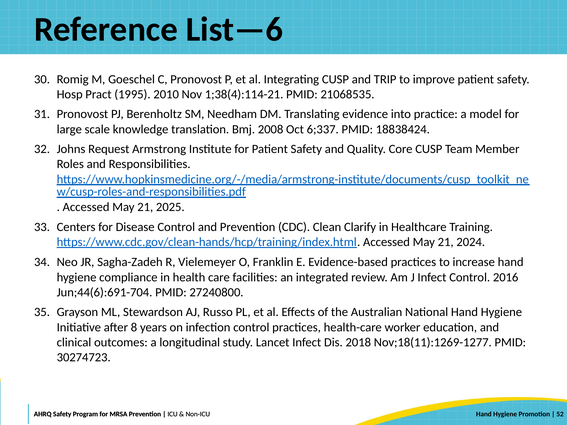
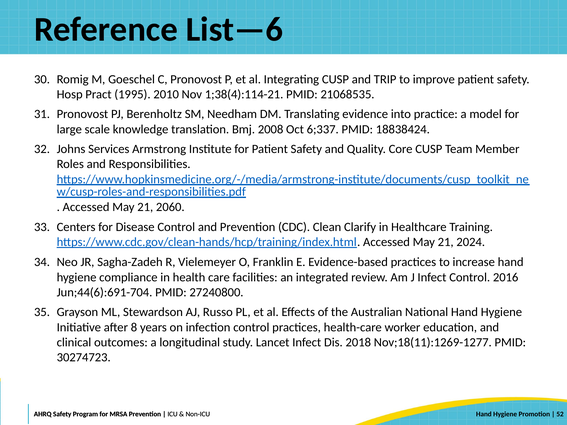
Request: Request -> Services
2025: 2025 -> 2060
